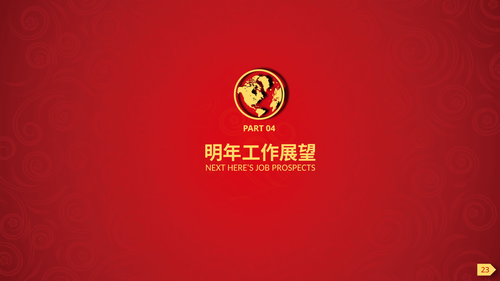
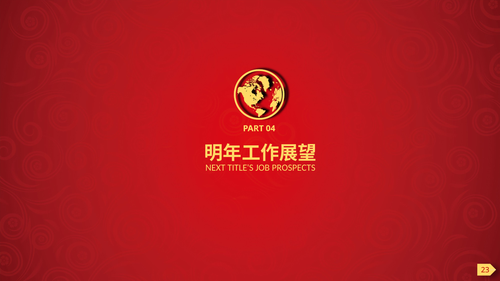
HERE'S: HERE'S -> TITLE'S
